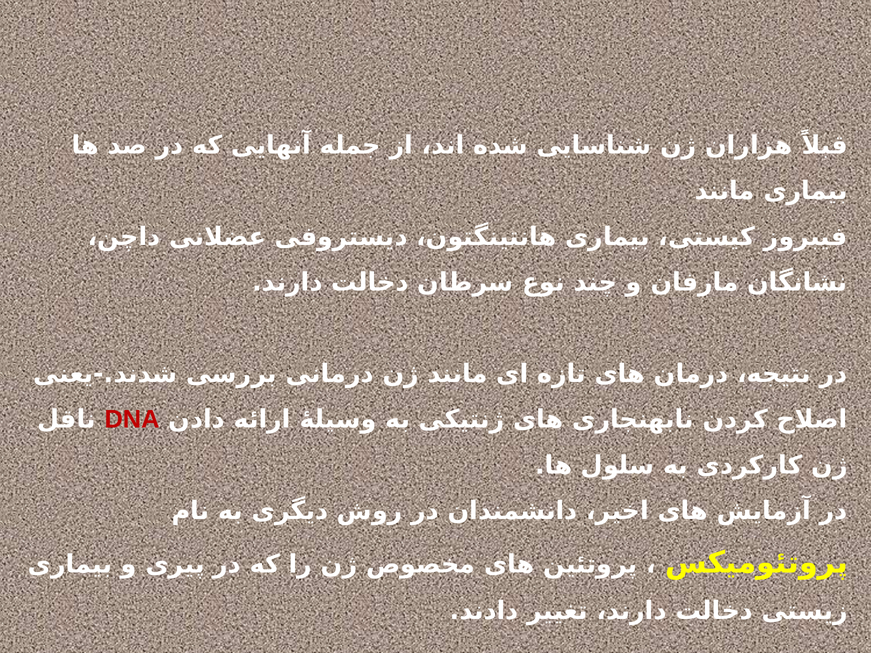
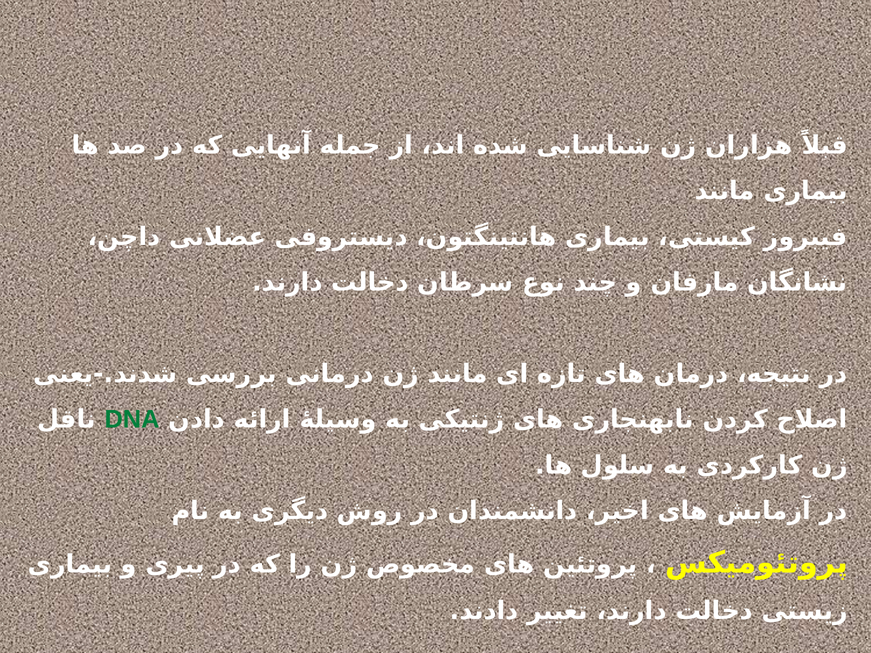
DNA colour: red -> green
